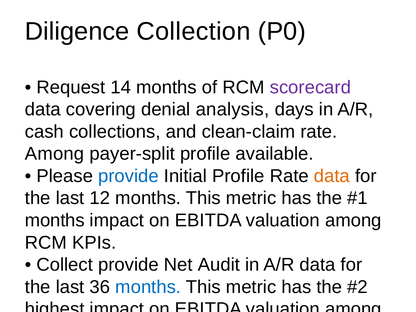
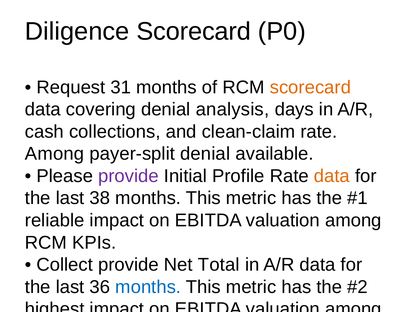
Diligence Collection: Collection -> Scorecard
14: 14 -> 31
scorecard at (310, 87) colour: purple -> orange
payer-split profile: profile -> denial
provide at (128, 176) colour: blue -> purple
12: 12 -> 38
months at (55, 220): months -> reliable
Audit: Audit -> Total
